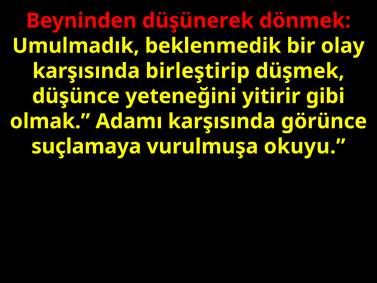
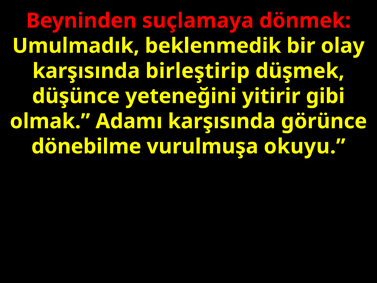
düşünerek: düşünerek -> suçlamaya
suçlamaya: suçlamaya -> dönebilme
